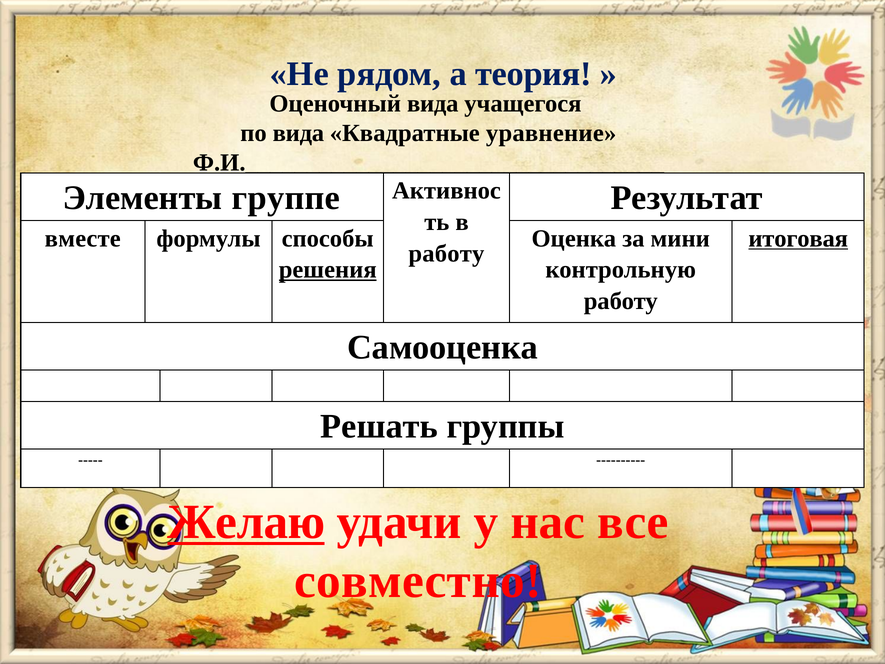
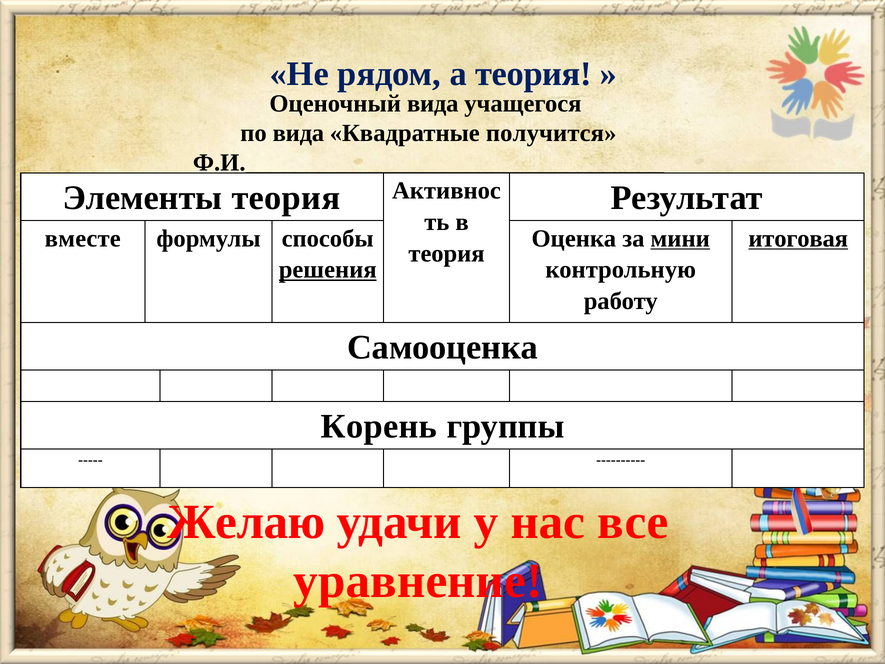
уравнение: уравнение -> получится
Элементы группе: группе -> теория
мини underline: none -> present
работу at (446, 254): работу -> теория
Решать: Решать -> Корень
Желаю underline: present -> none
совместно: совместно -> уравнение
